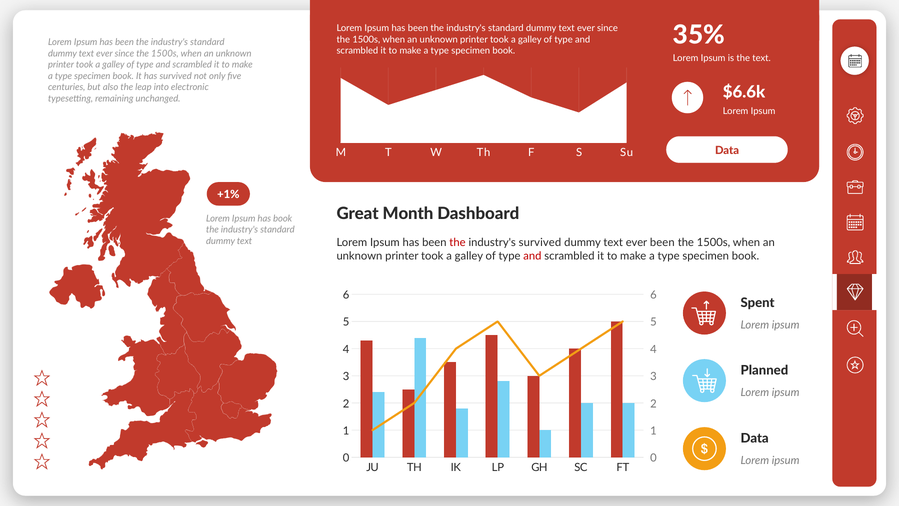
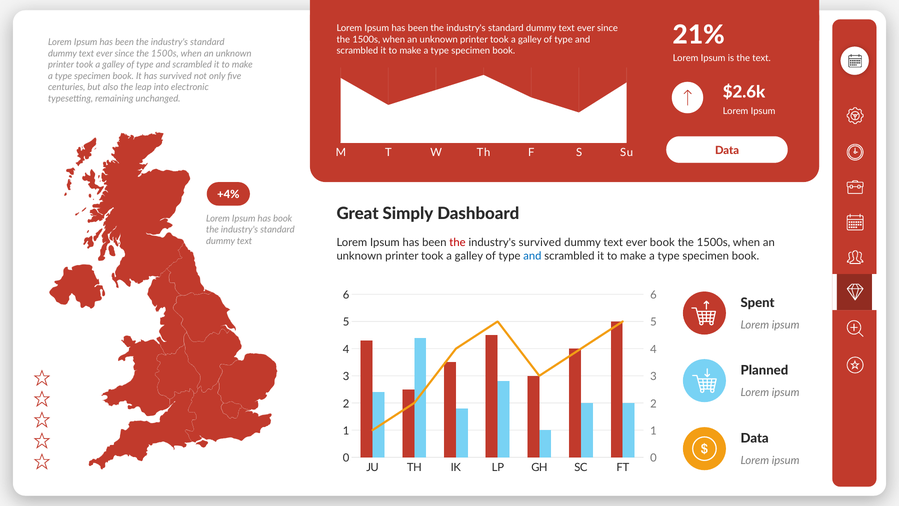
35%: 35% -> 21%
$6.6k: $6.6k -> $2.6k
+1%: +1% -> +4%
Month: Month -> Simply
ever been: been -> book
and at (532, 256) colour: red -> blue
